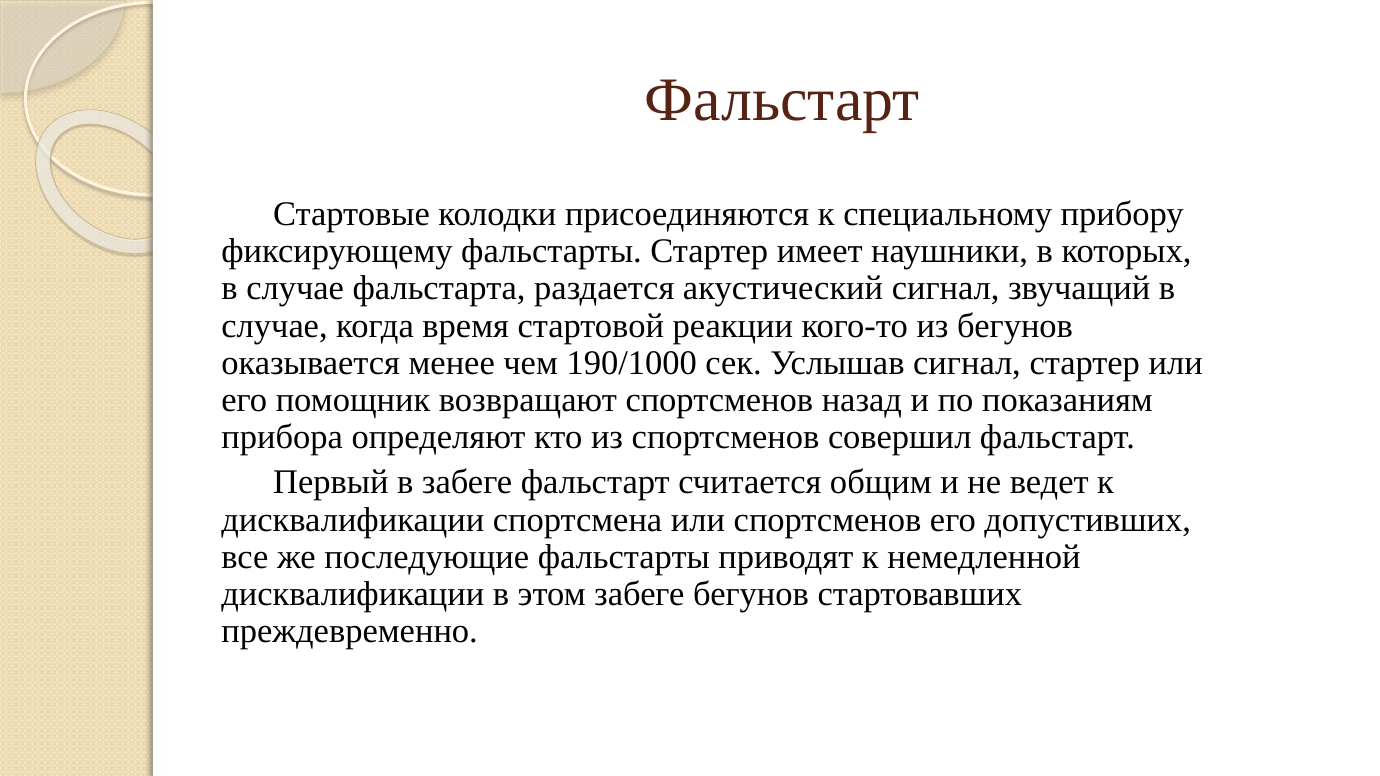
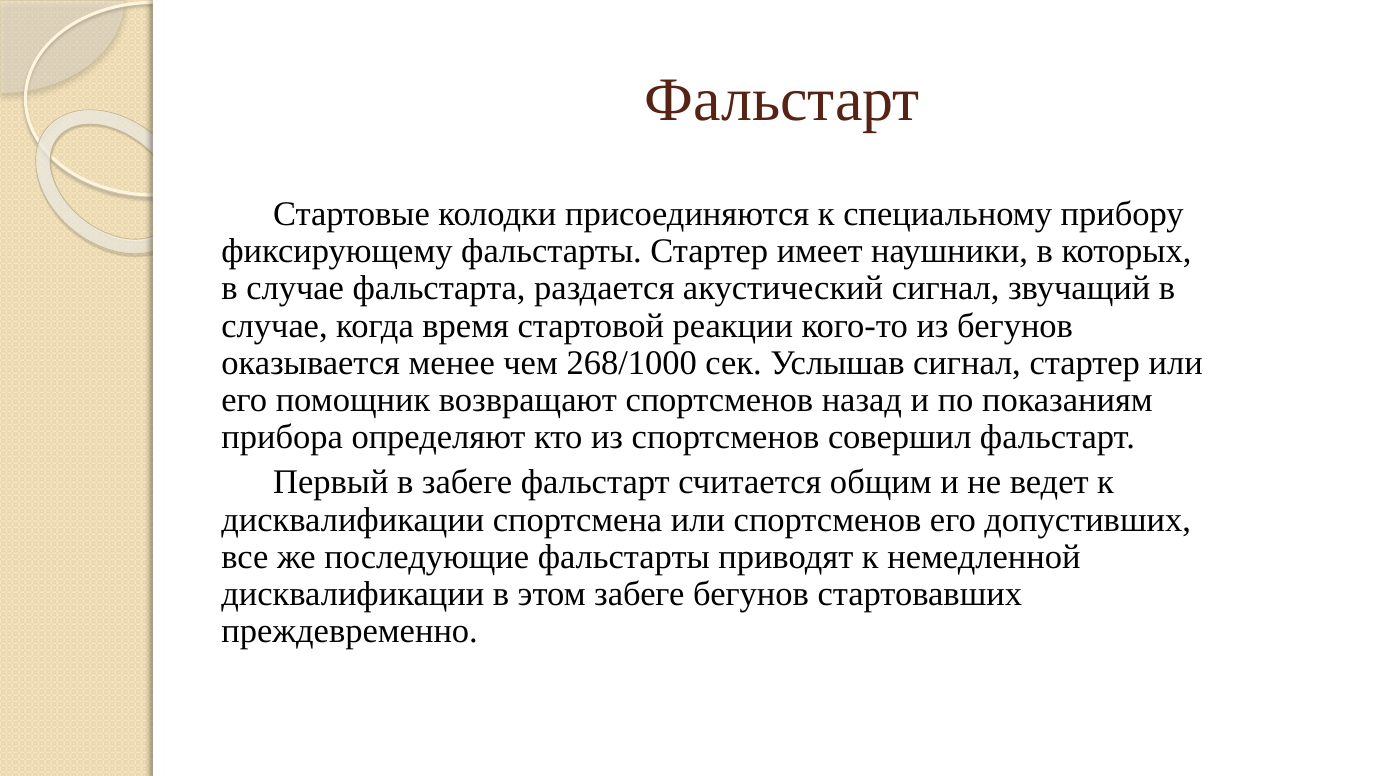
190/1000: 190/1000 -> 268/1000
